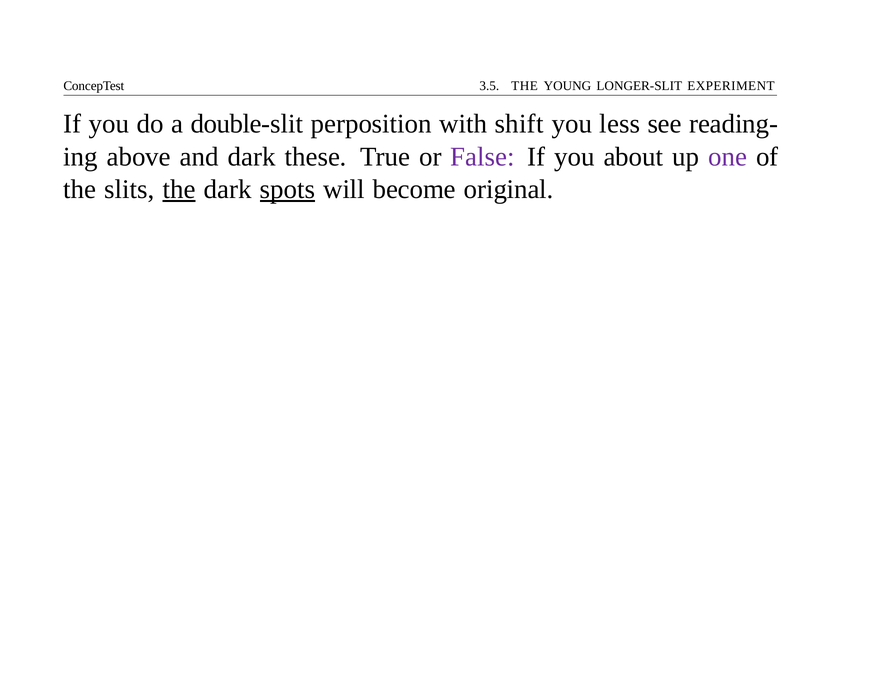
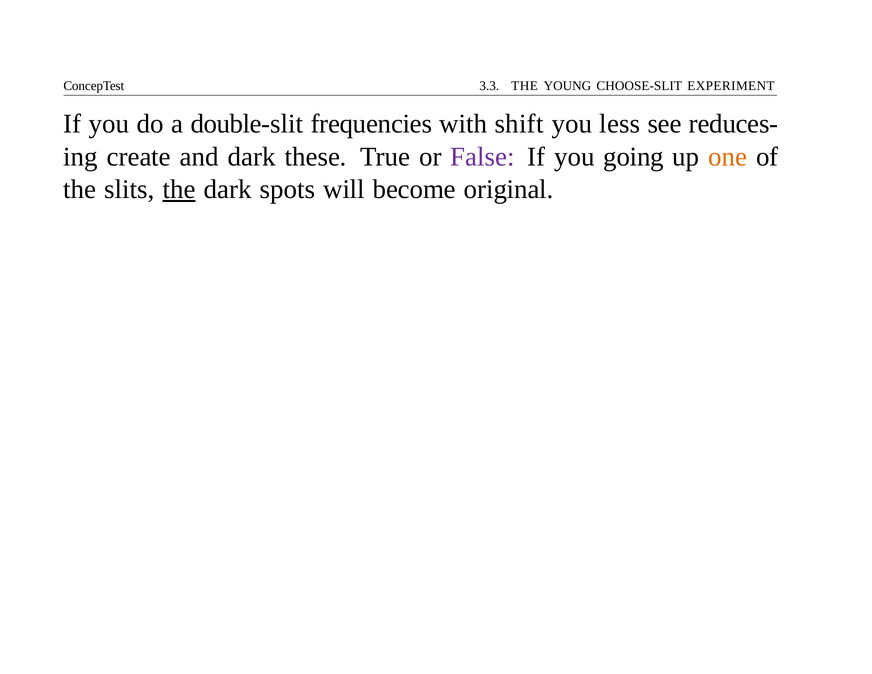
3.5: 3.5 -> 3.3
LONGER-SLIT: LONGER-SLIT -> CHOOSE-SLIT
perposition: perposition -> frequencies
reading-: reading- -> reduces-
above: above -> create
about: about -> going
one colour: purple -> orange
spots underline: present -> none
